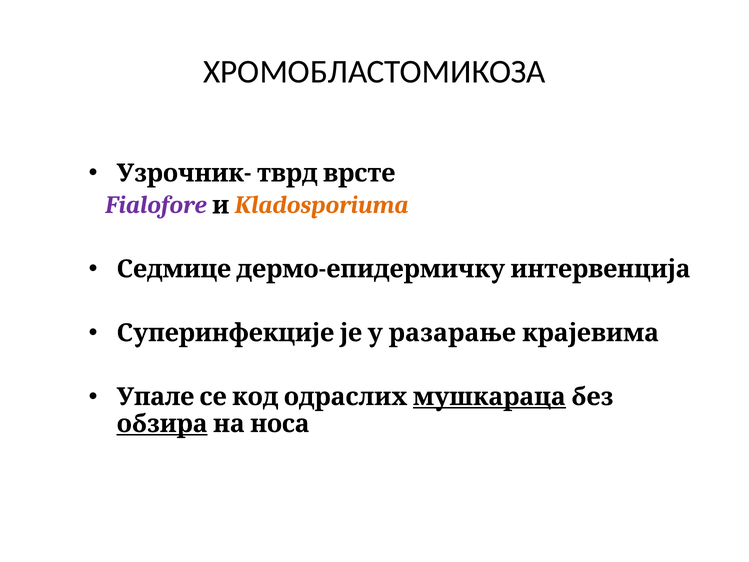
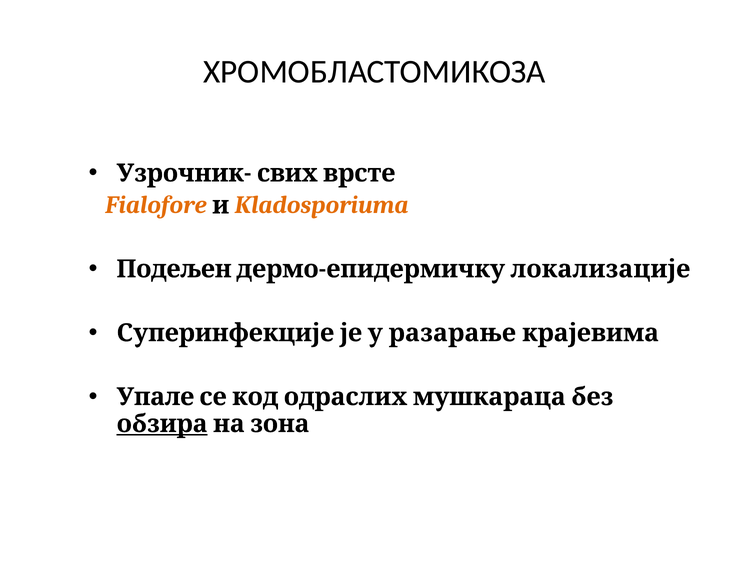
тврд: тврд -> свих
Fialofore colour: purple -> orange
Седмице: Седмице -> Подељен
интервенција: интервенција -> локализације
мушкараца underline: present -> none
носа: носа -> зона
